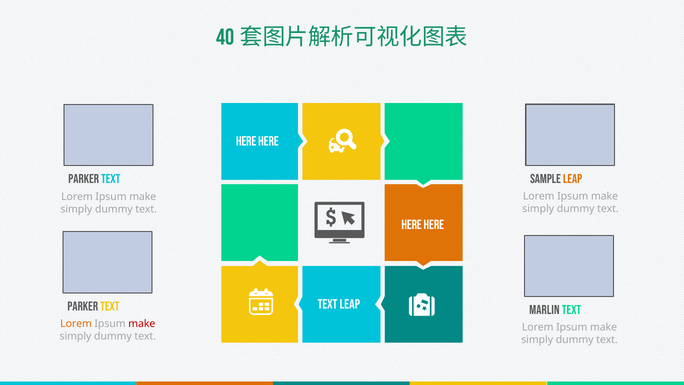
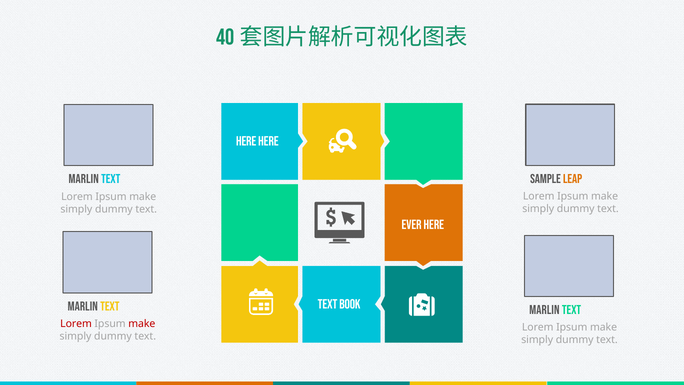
PARKER at (84, 179): PARKER -> MARLIN
HERE at (412, 225): HERE -> EVER
TEXT LEAP: LEAP -> BOOK
PARKER at (83, 306): PARKER -> MARLIN
Lorem at (76, 324) colour: orange -> red
